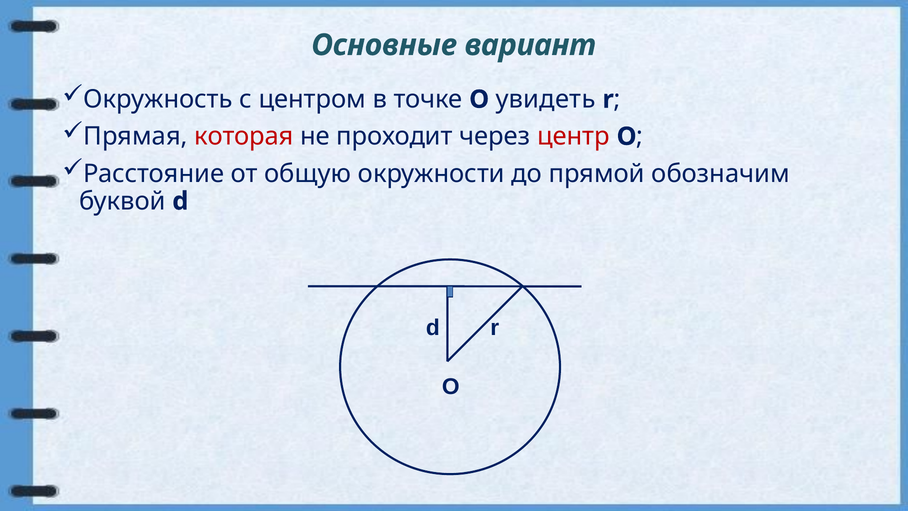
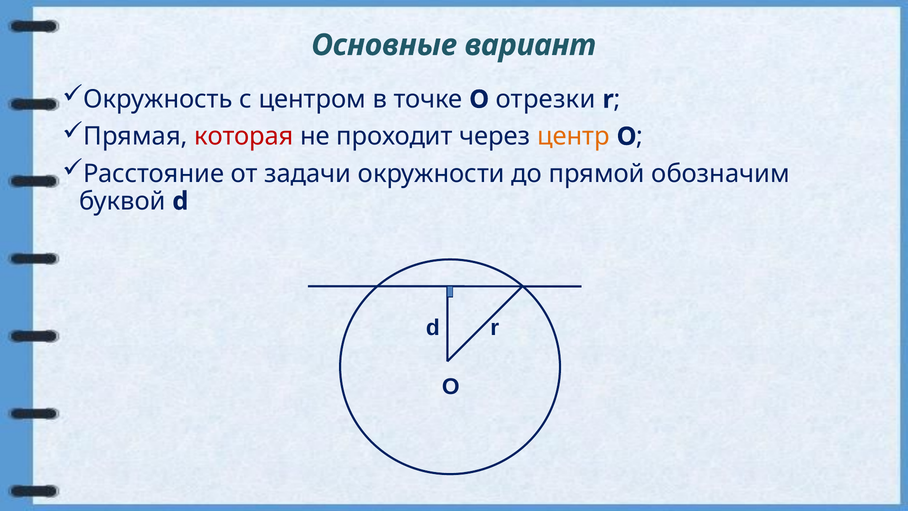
увидеть: увидеть -> отрезки
центр colour: red -> orange
общую: общую -> задачи
